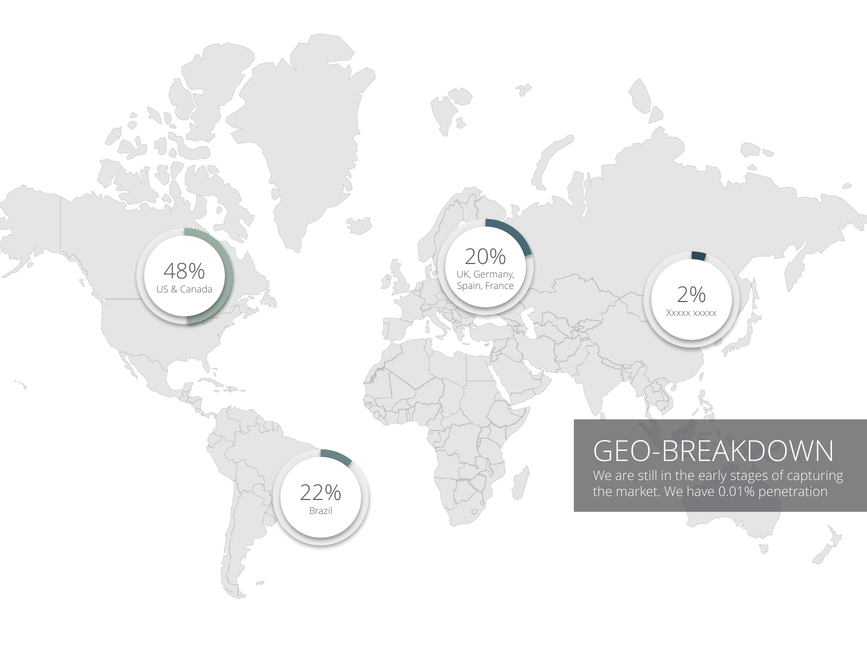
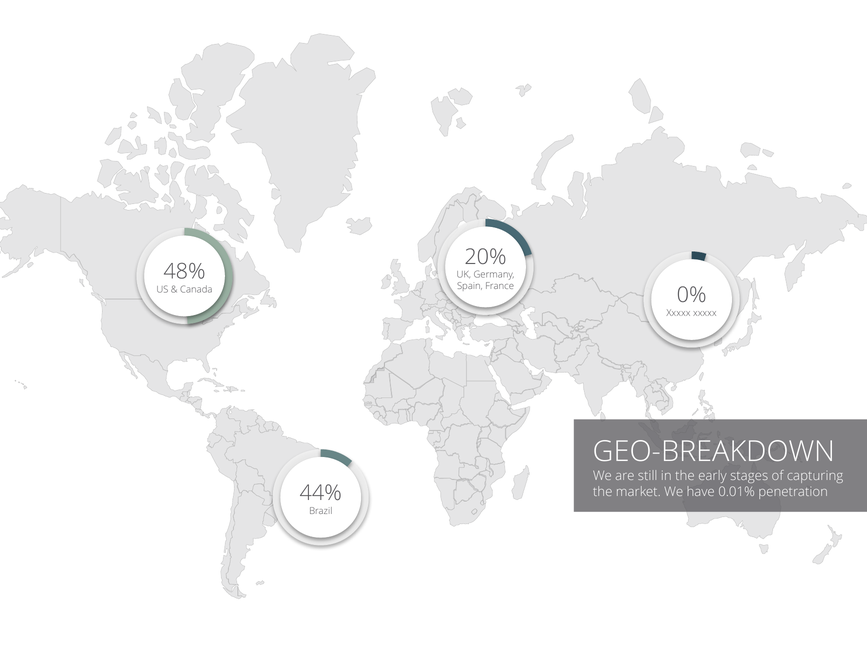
2%: 2% -> 0%
22%: 22% -> 44%
